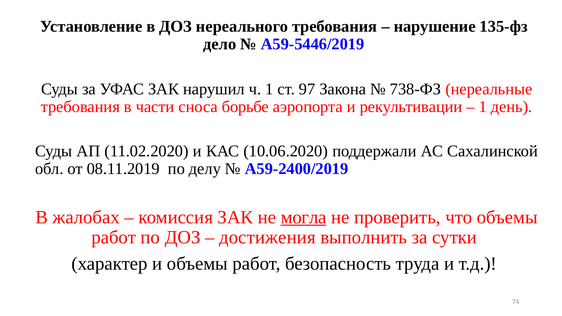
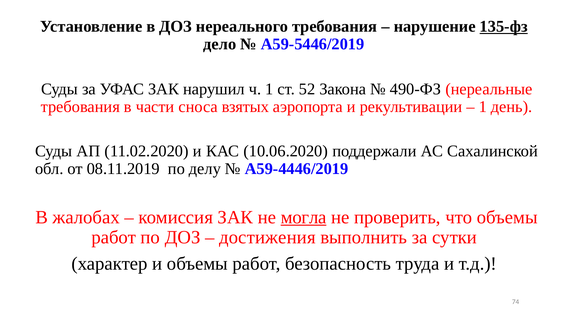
135-фз underline: none -> present
97: 97 -> 52
738-ФЗ: 738-ФЗ -> 490-ФЗ
борьбе: борьбе -> взятых
А59-2400/2019: А59-2400/2019 -> А59-4446/2019
